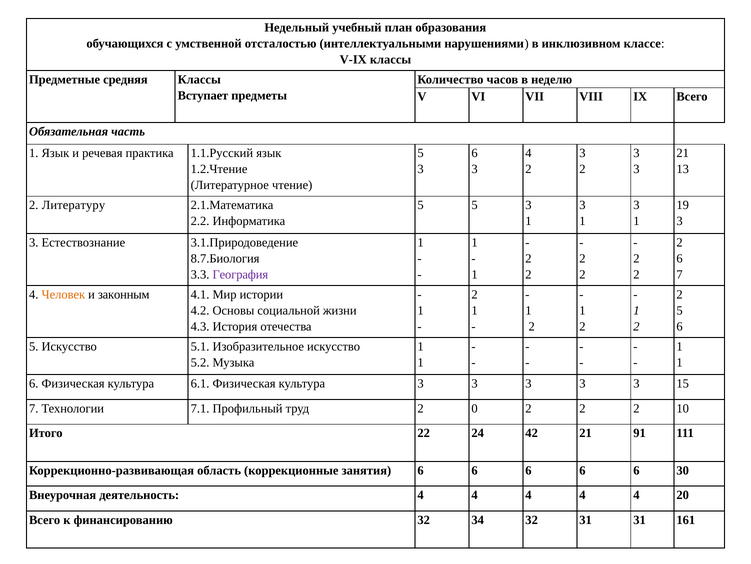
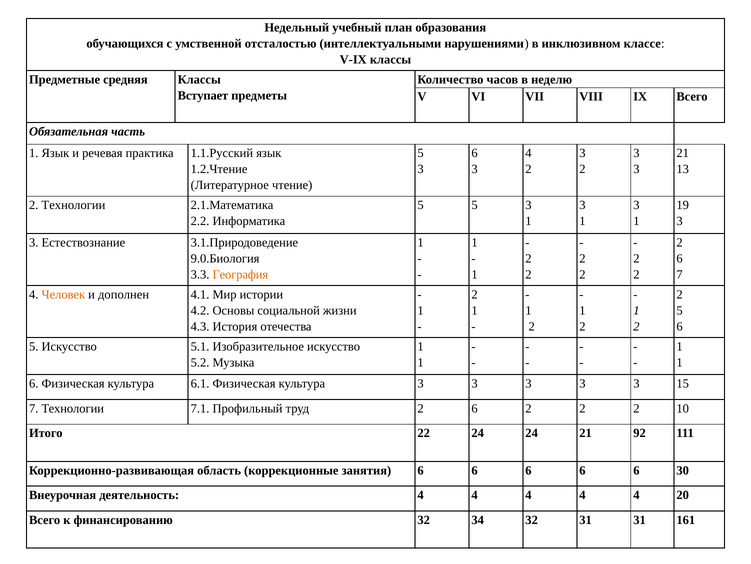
2 Литературу: Литературу -> Технологии
8.7.Биология: 8.7.Биология -> 9.0.Биология
География colour: purple -> orange
законным: законным -> дополнен
труд 2 0: 0 -> 6
24 42: 42 -> 24
91: 91 -> 92
